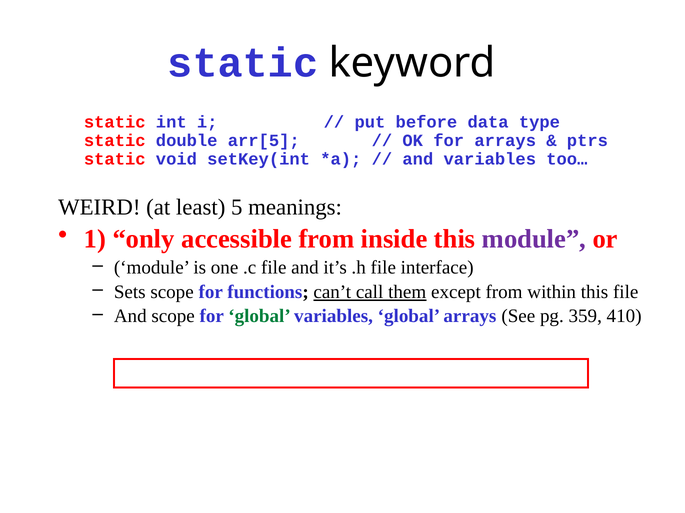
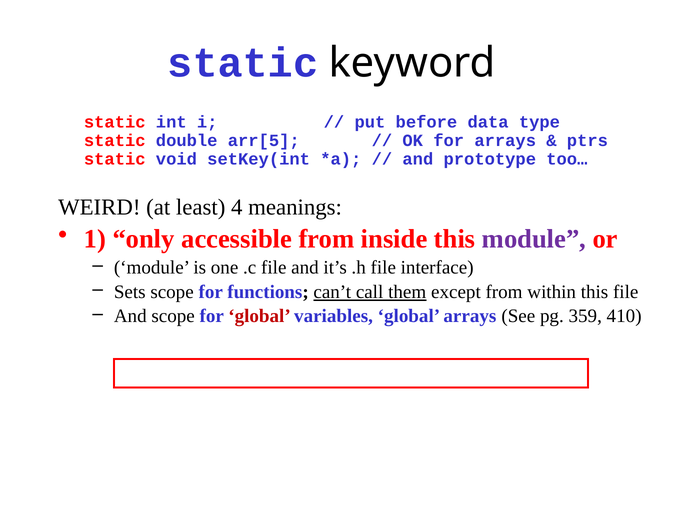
and variables: variables -> prototype
5: 5 -> 4
global at (260, 317) colour: green -> red
